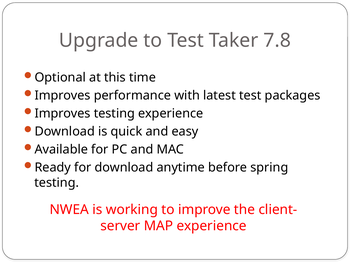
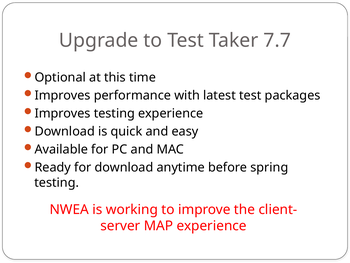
7.8: 7.8 -> 7.7
